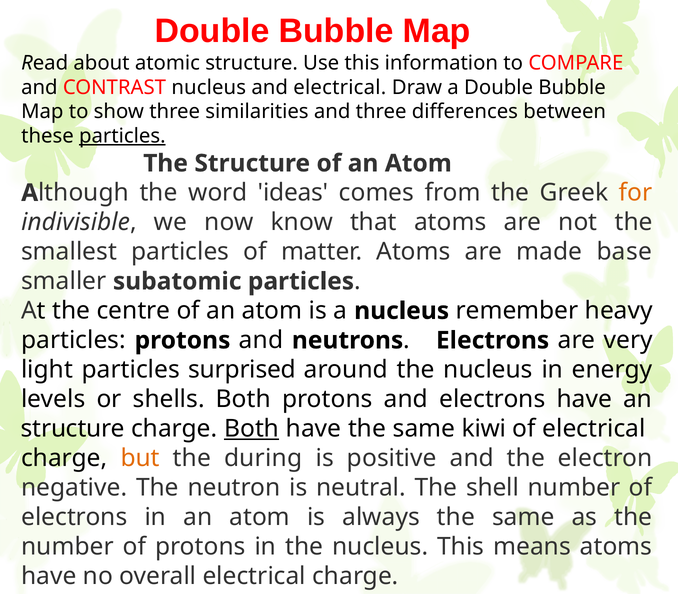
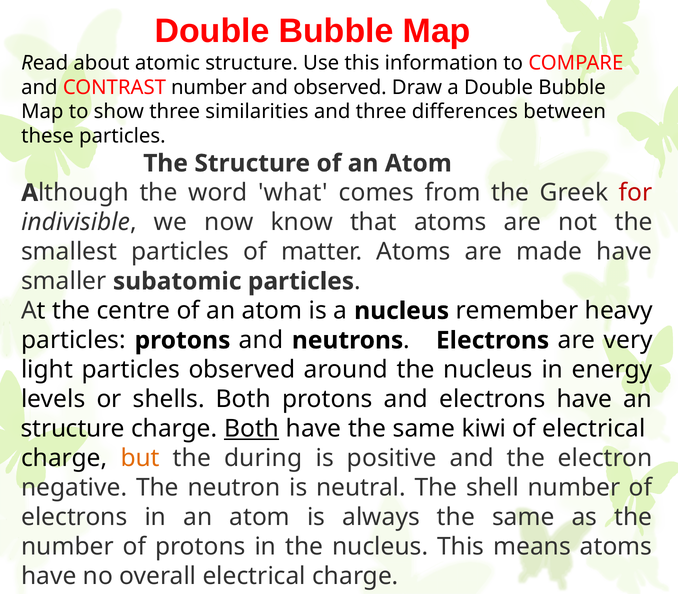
CONTRAST nucleus: nucleus -> number
and electrical: electrical -> observed
particles at (122, 136) underline: present -> none
ideas: ideas -> what
for colour: orange -> red
made base: base -> have
particles surprised: surprised -> observed
